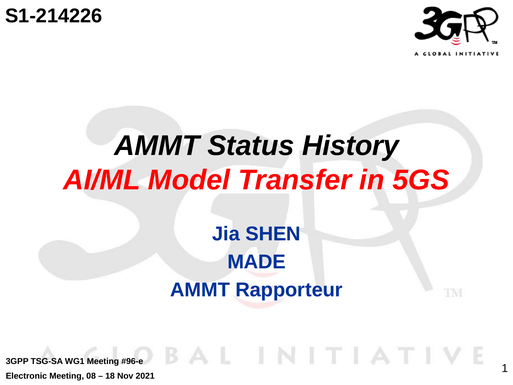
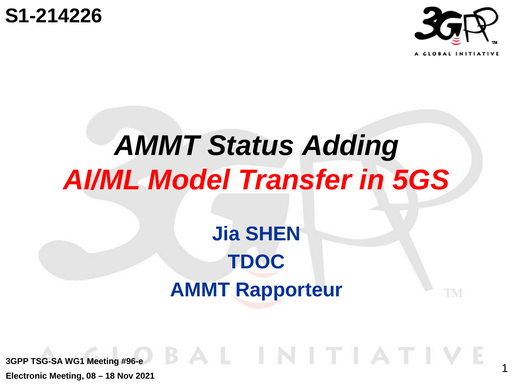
History: History -> Adding
MADE: MADE -> TDOC
